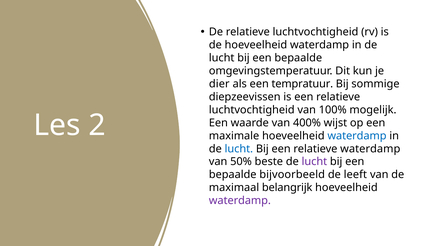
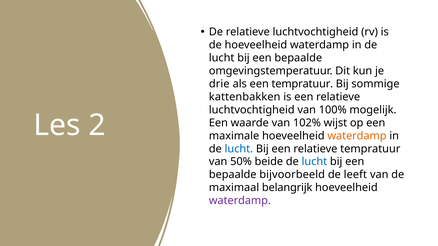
dier: dier -> drie
diepzeevissen: diepzeevissen -> kattenbakken
400%: 400% -> 102%
waterdamp at (357, 136) colour: blue -> orange
relatieve waterdamp: waterdamp -> tempratuur
beste: beste -> beide
lucht at (314, 162) colour: purple -> blue
